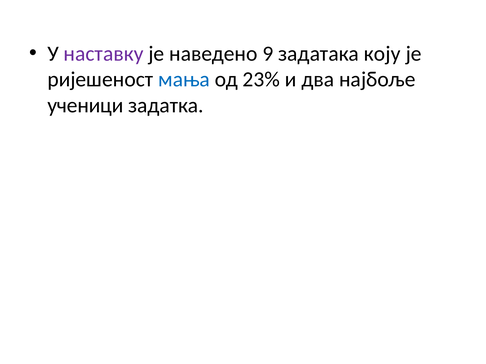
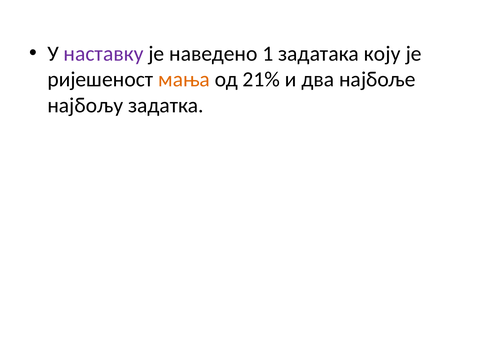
9: 9 -> 1
мања colour: blue -> orange
23%: 23% -> 21%
ученици: ученици -> најбољу
